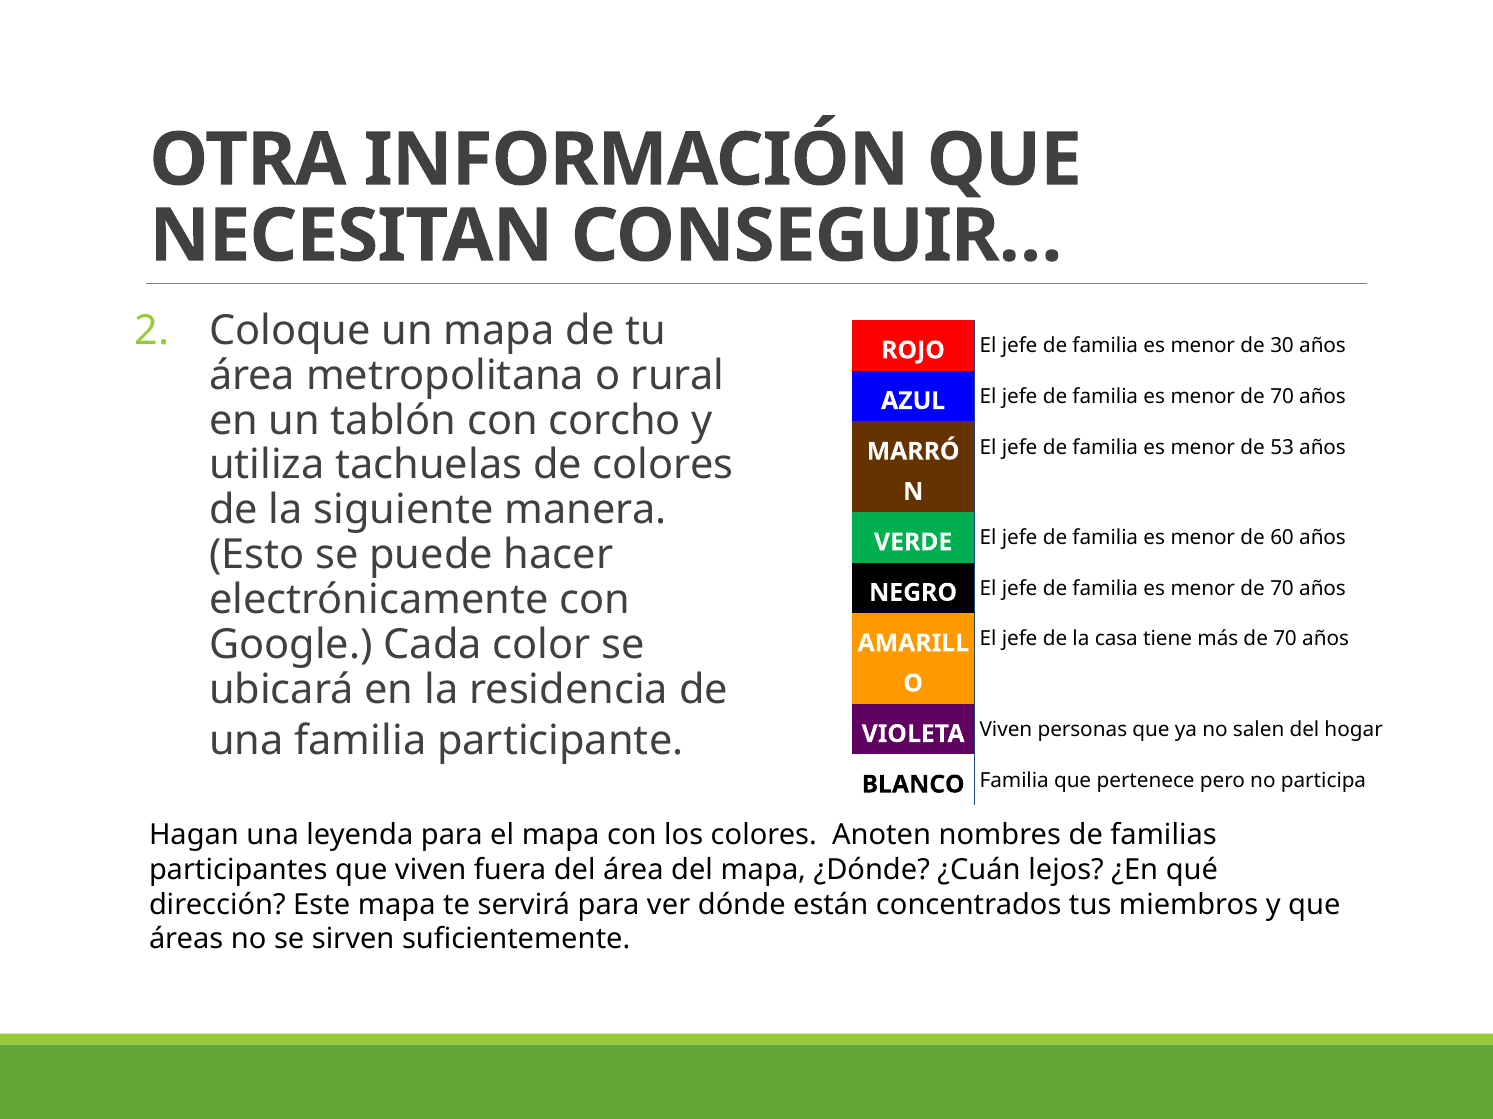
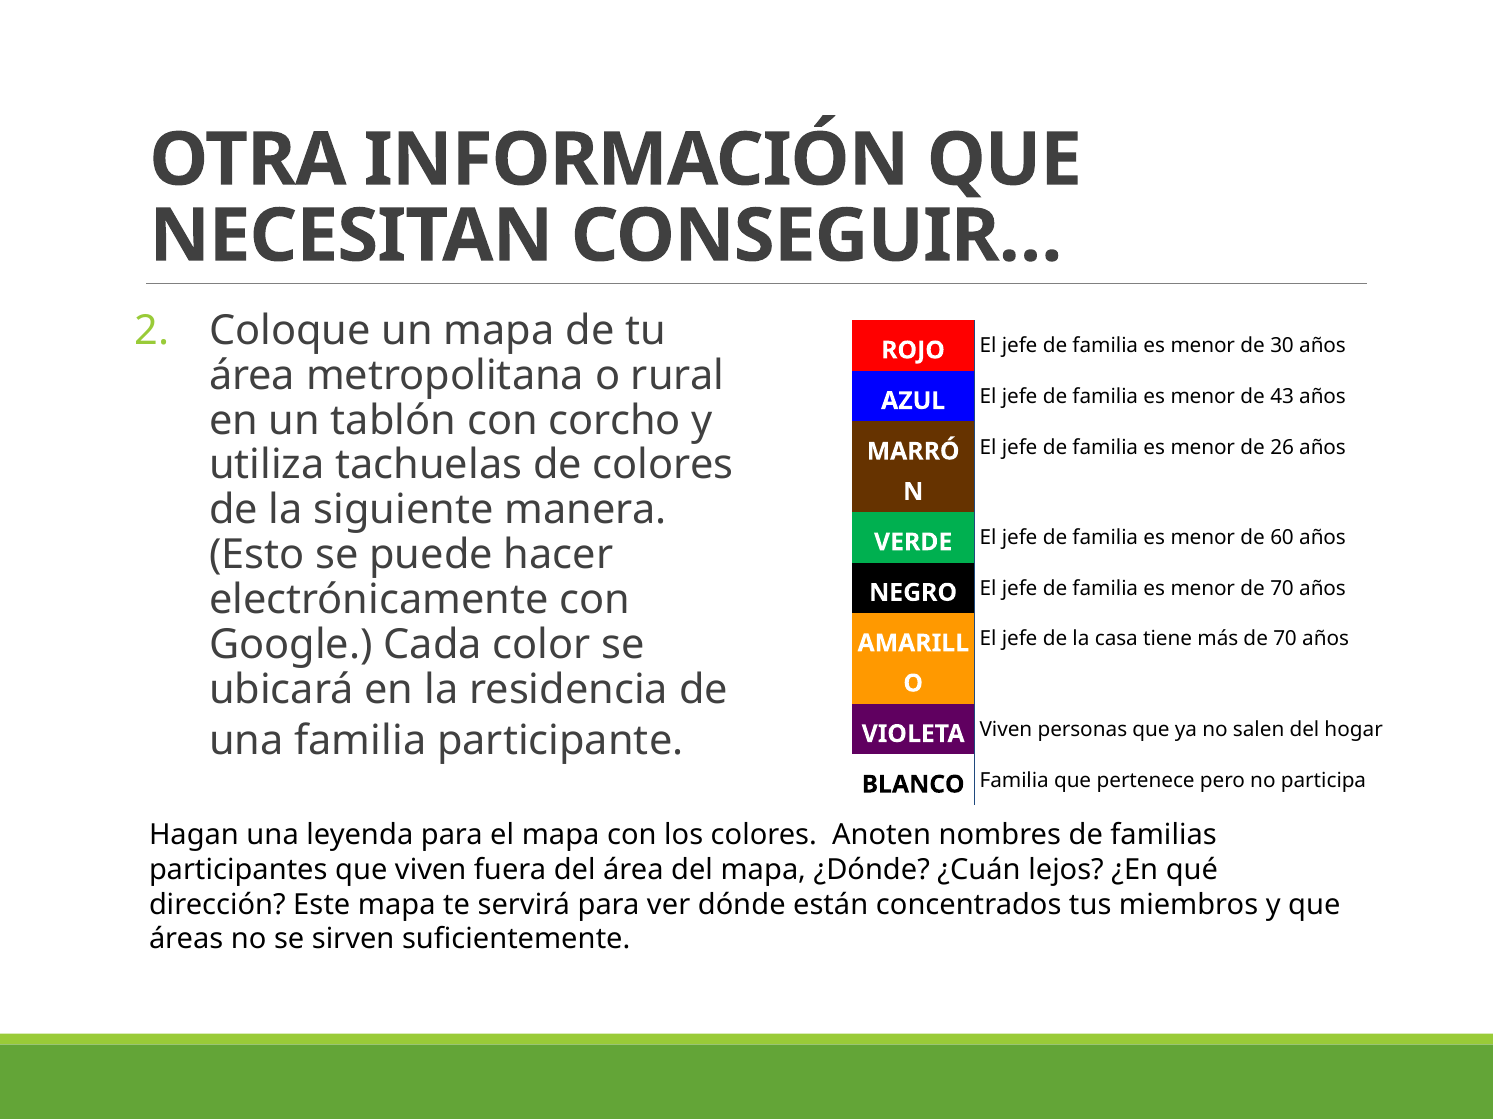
70 at (1282, 397): 70 -> 43
53: 53 -> 26
